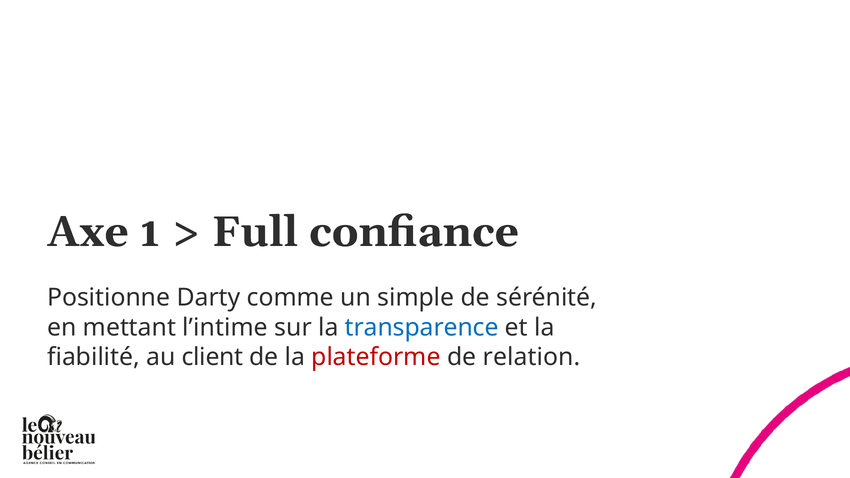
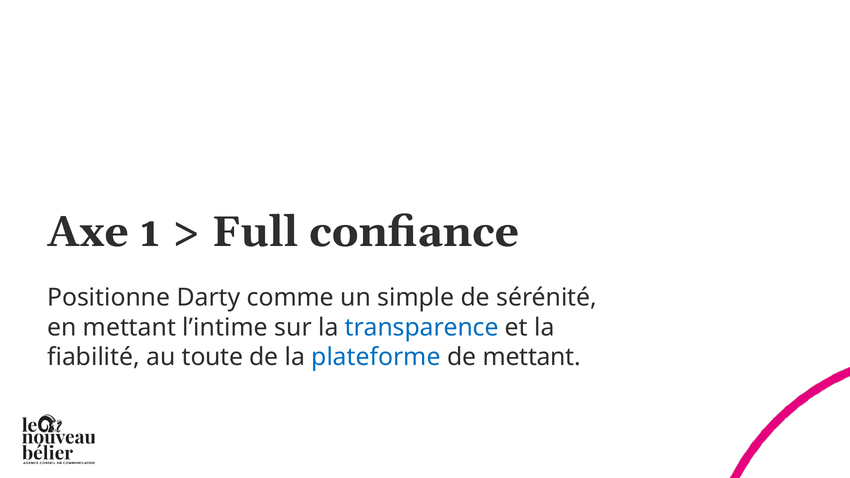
client: client -> toute
plateforme colour: red -> blue
de relation: relation -> mettant
